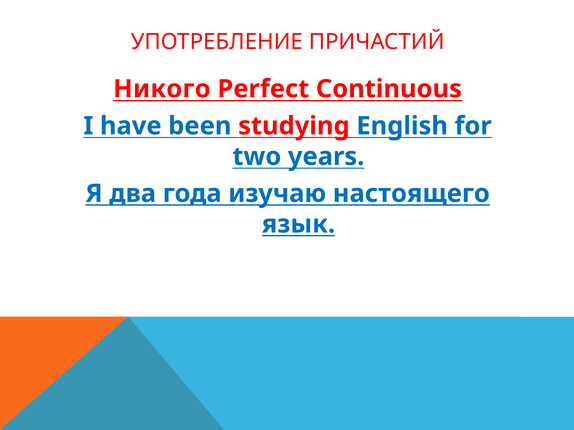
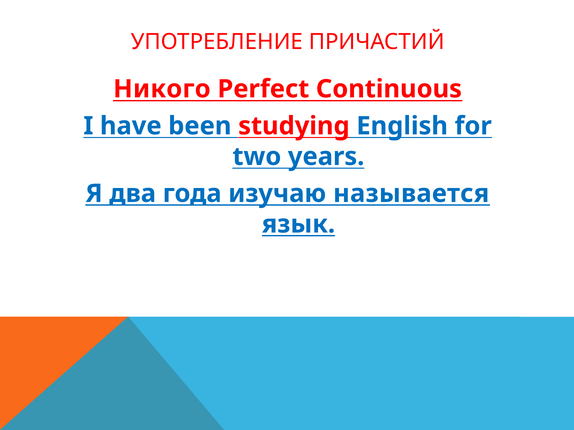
настоящего: настоящего -> называется
